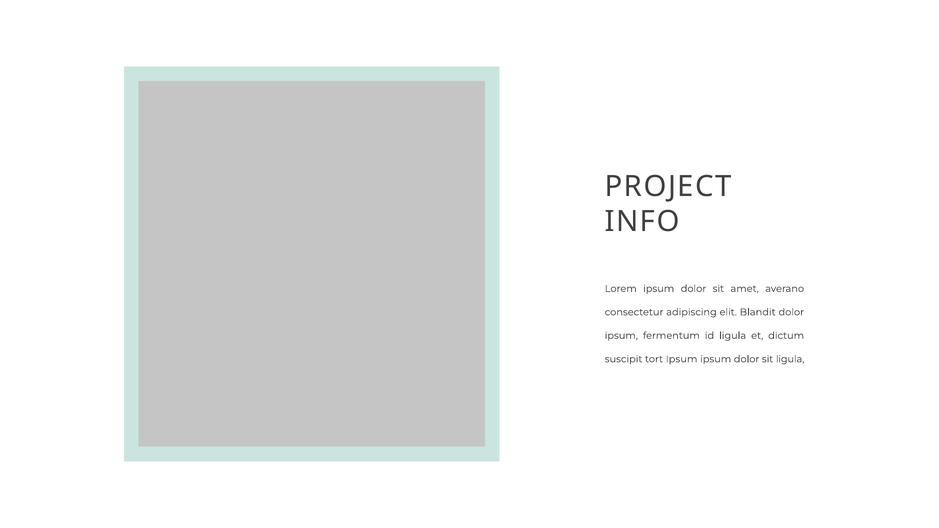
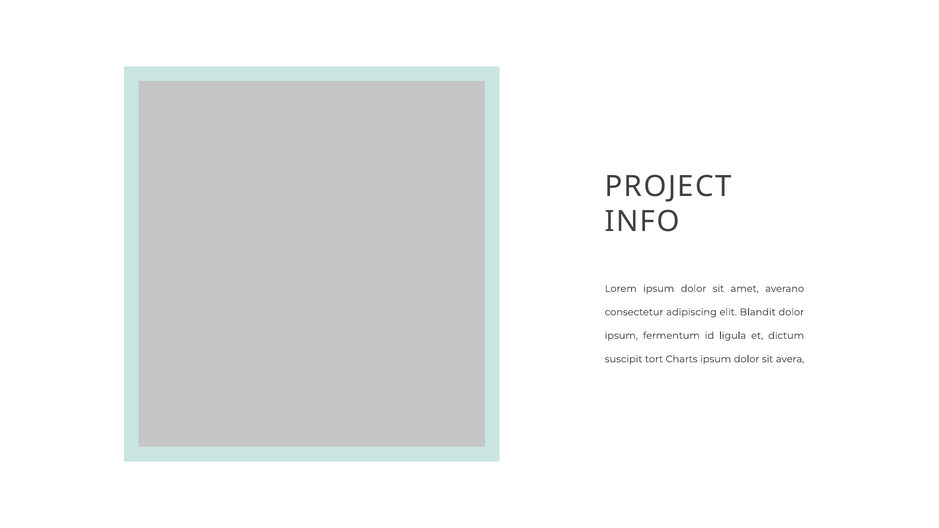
tort Ipsum: Ipsum -> Charts
sit ligula: ligula -> avera
